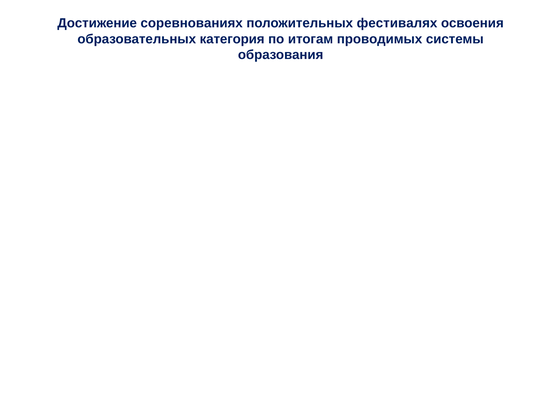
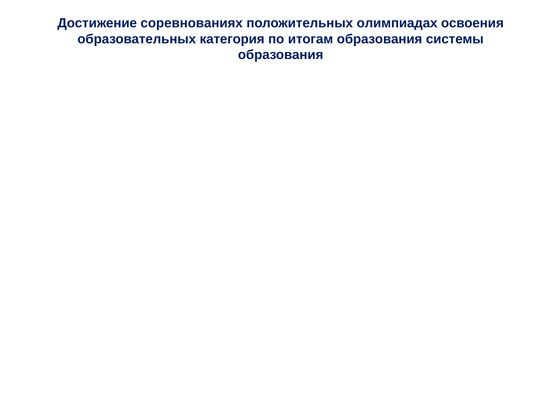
фестивалях: фестивалях -> олимпиадах
итогам проводимых: проводимых -> образования
